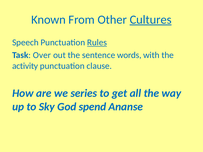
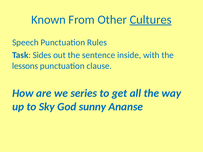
Rules underline: present -> none
Over: Over -> Sides
words: words -> inside
activity: activity -> lessons
spend: spend -> sunny
